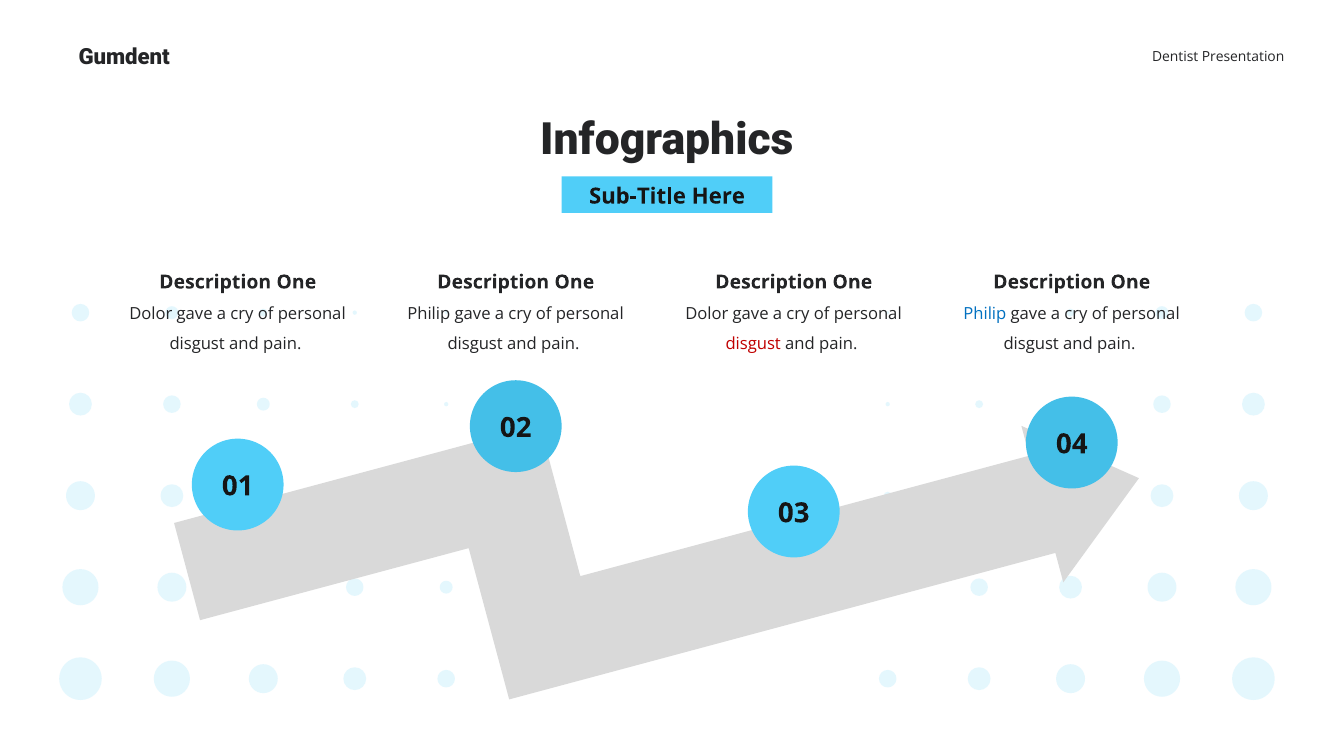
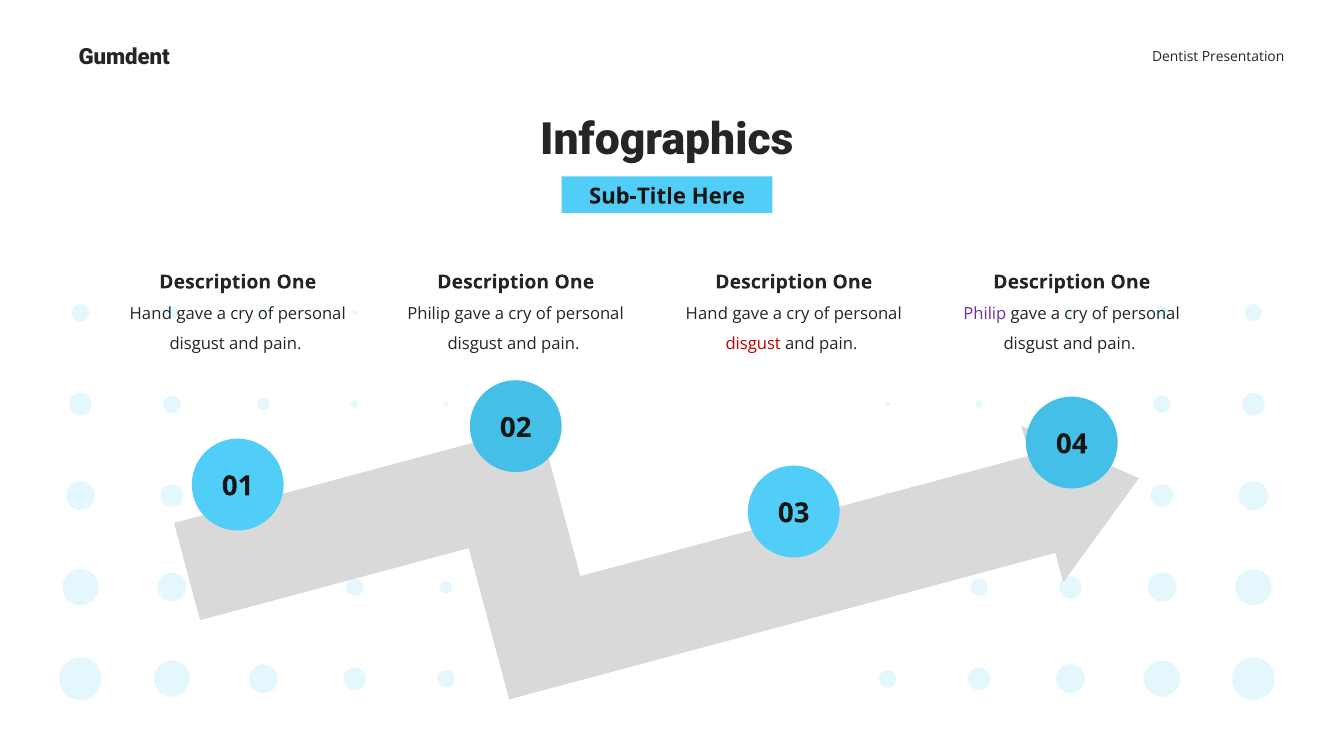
Dolor at (151, 314): Dolor -> Hand
Dolor at (707, 314): Dolor -> Hand
Philip at (985, 314) colour: blue -> purple
